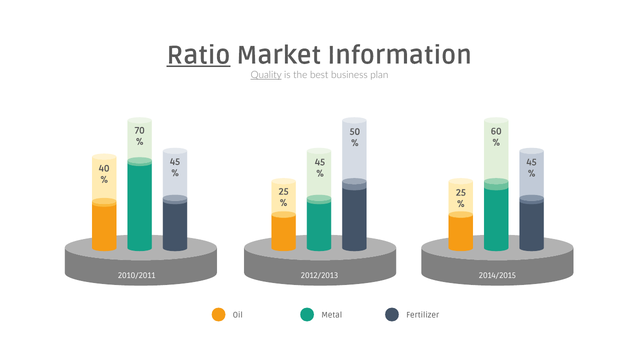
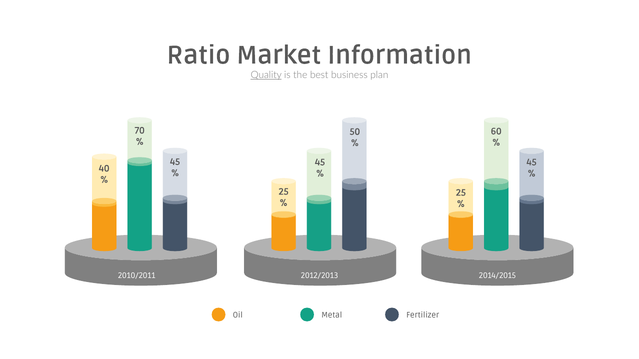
Ratio underline: present -> none
